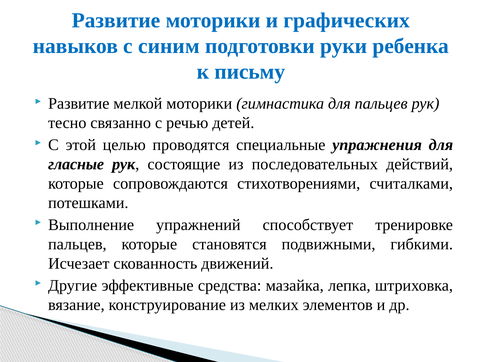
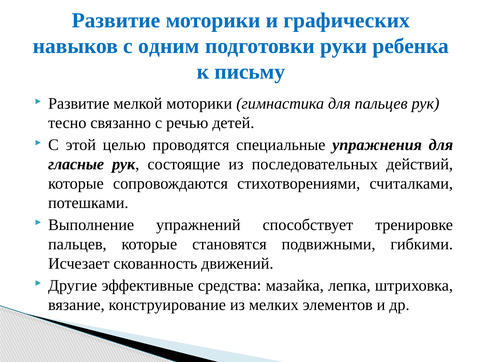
синим: синим -> одним
